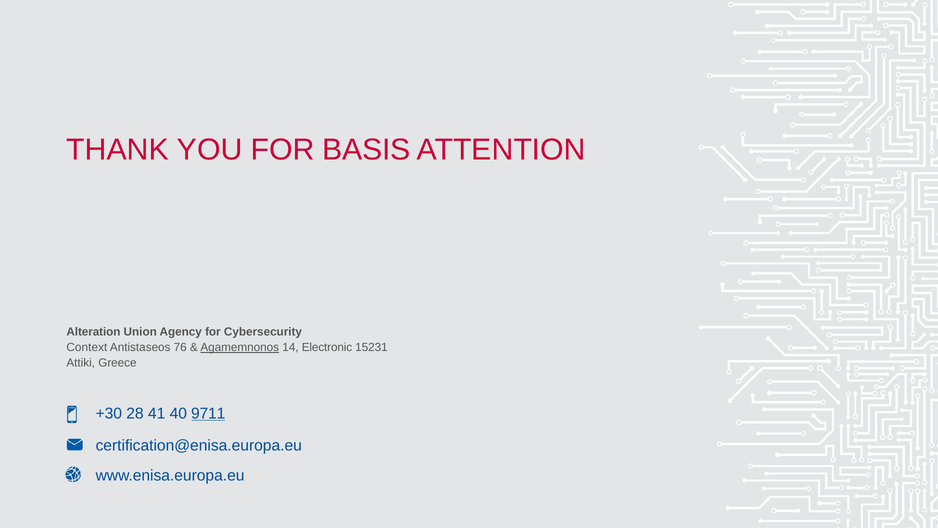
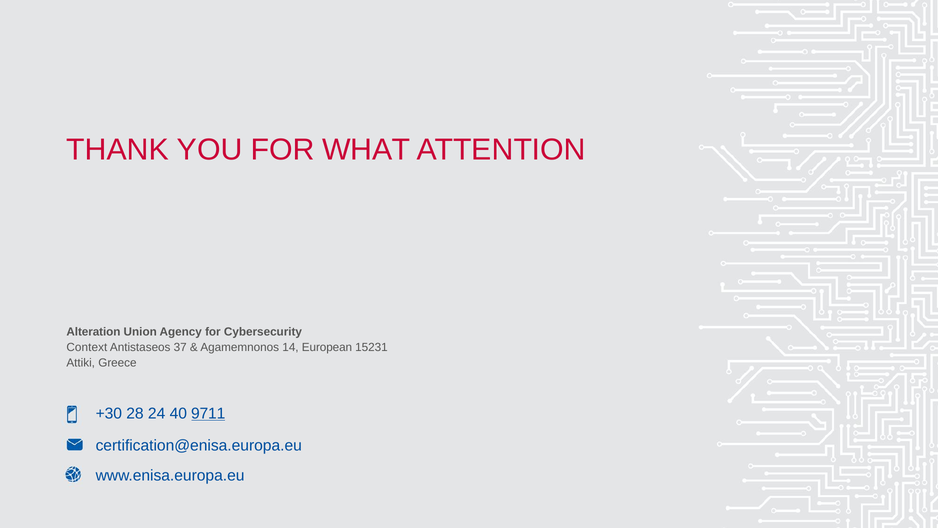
BASIS: BASIS -> WHAT
76: 76 -> 37
Agamemnonos underline: present -> none
Electronic: Electronic -> European
41: 41 -> 24
